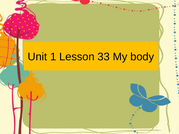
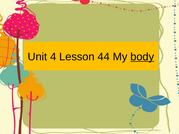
1: 1 -> 4
33: 33 -> 44
body underline: none -> present
